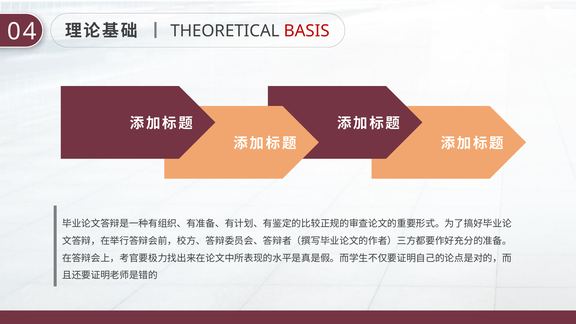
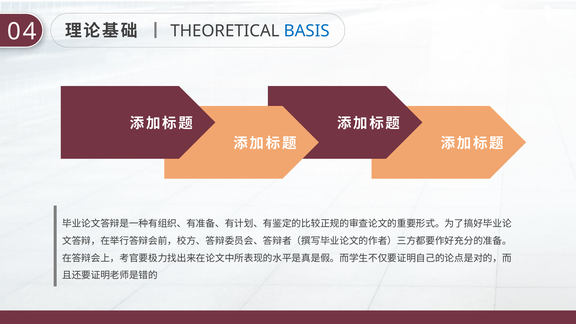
BASIS colour: red -> blue
